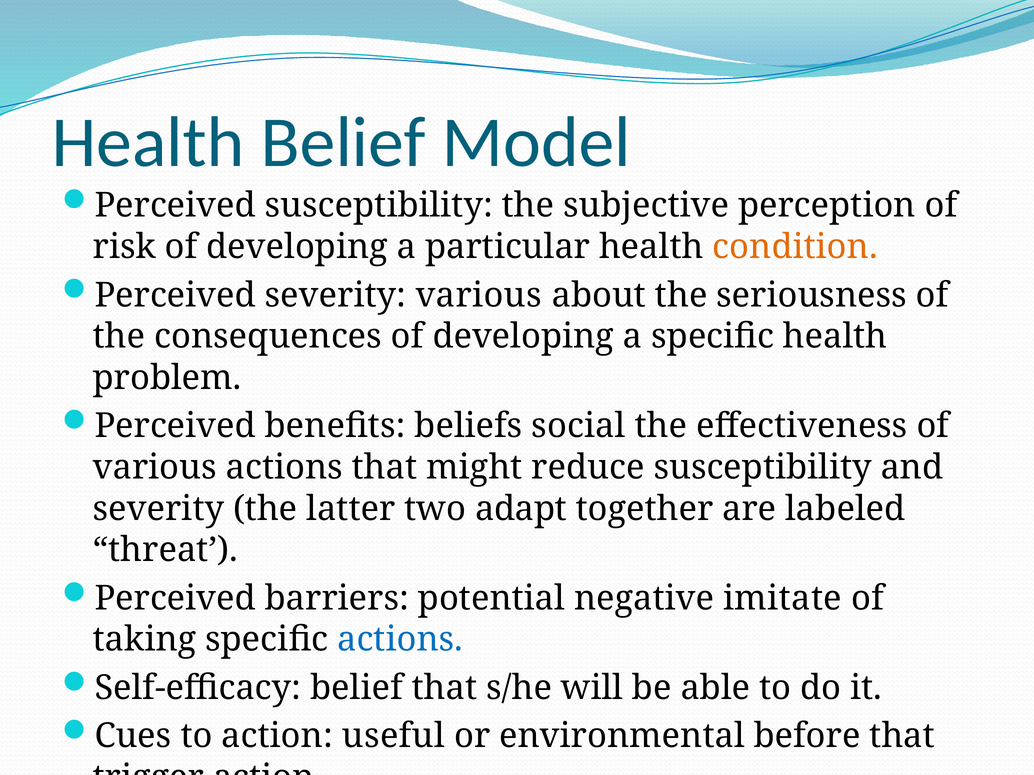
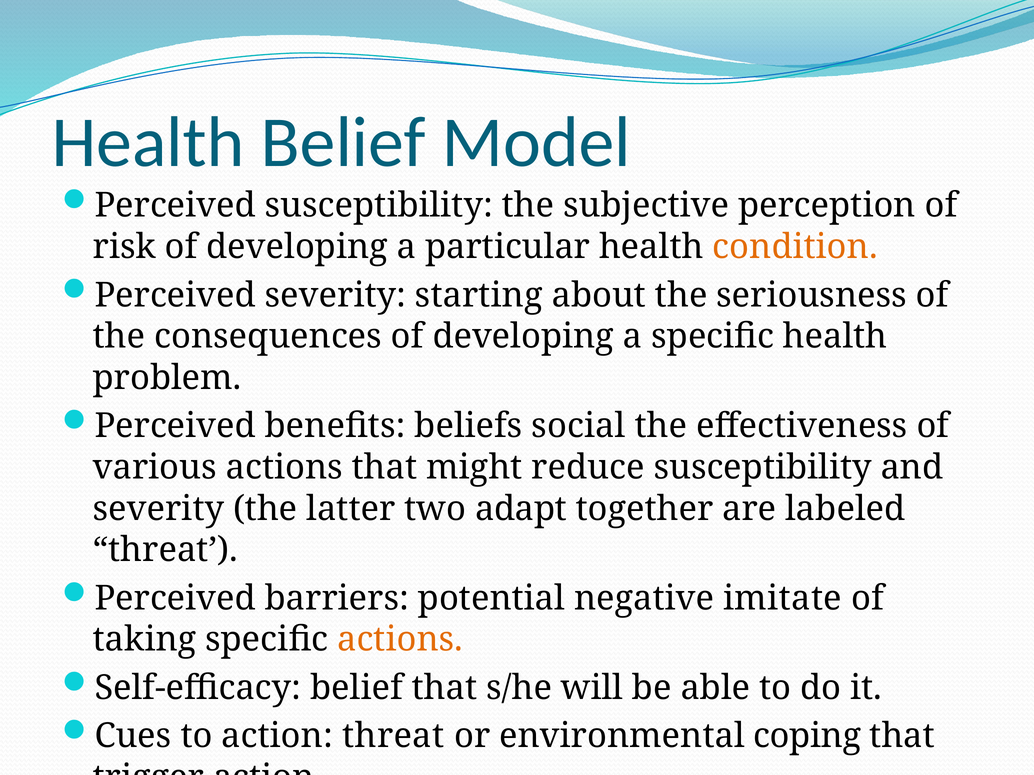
severity various: various -> starting
actions at (400, 640) colour: blue -> orange
action useful: useful -> threat
before: before -> coping
